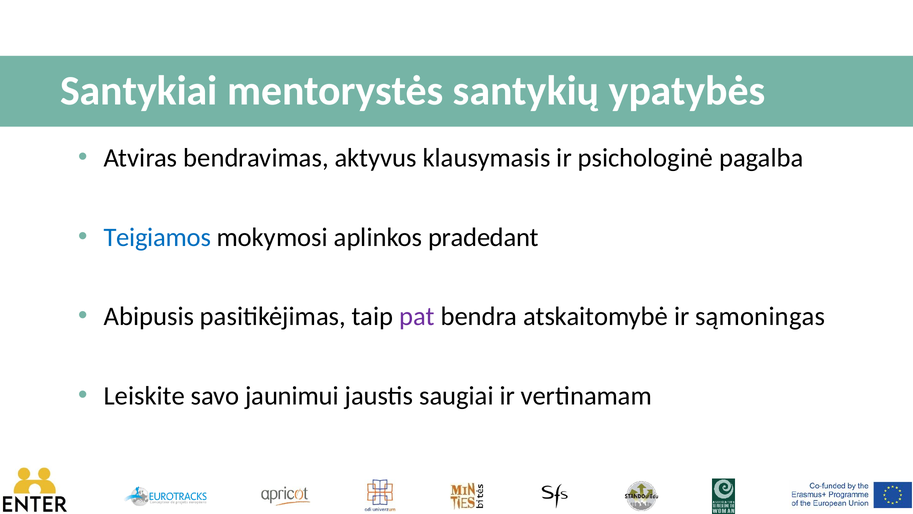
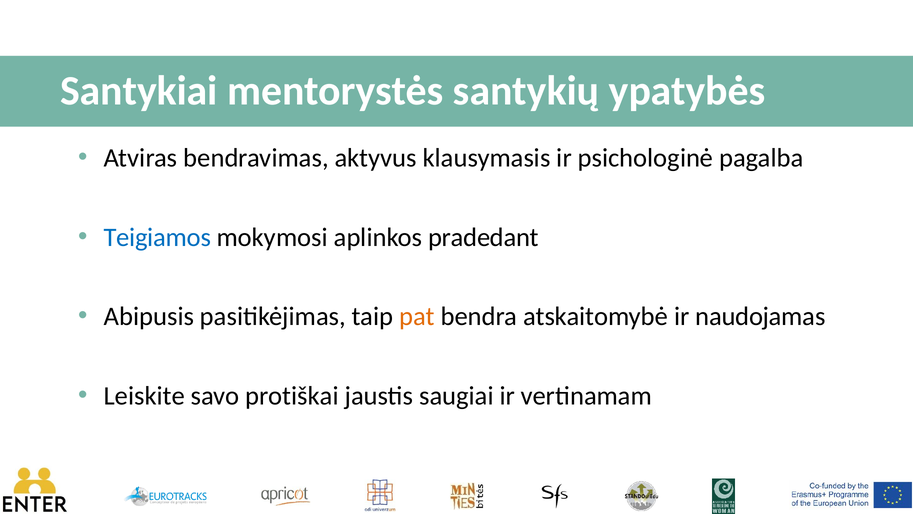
pat colour: purple -> orange
sąmoningas: sąmoningas -> naudojamas
jaunimui: jaunimui -> protiškai
